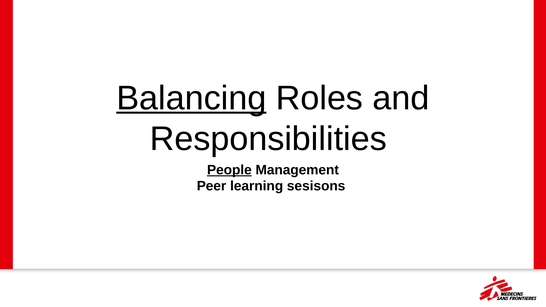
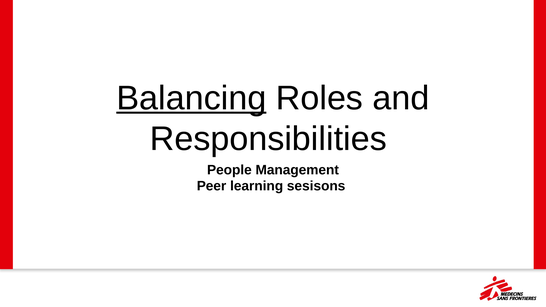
People underline: present -> none
